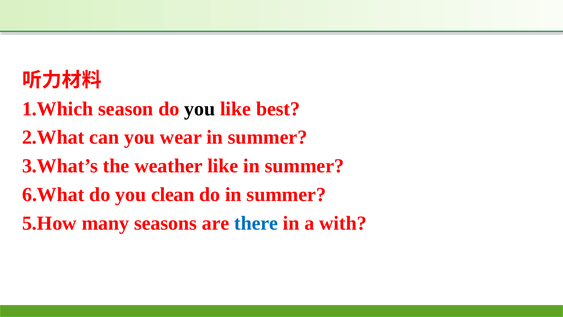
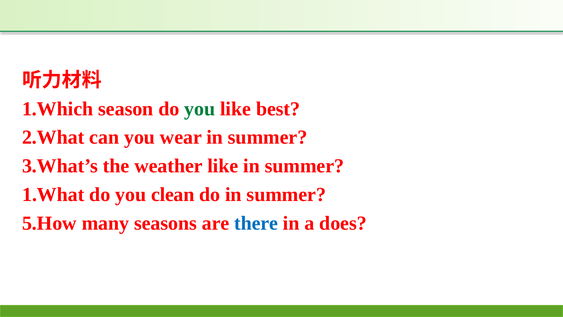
you at (200, 109) colour: black -> green
6.What: 6.What -> 1.What
with: with -> does
